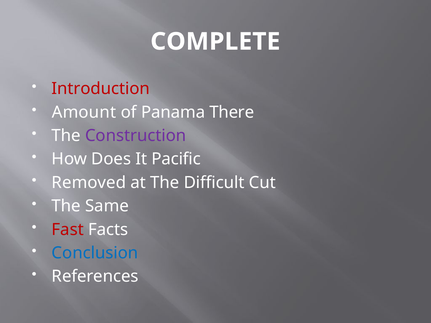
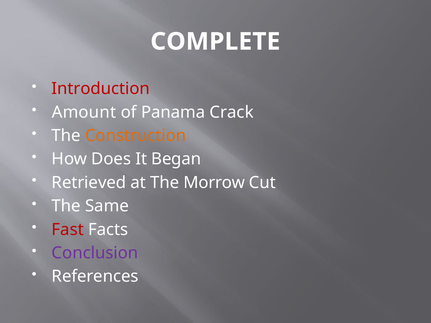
There: There -> Crack
Construction colour: purple -> orange
Pacific: Pacific -> Began
Removed: Removed -> Retrieved
Difficult: Difficult -> Morrow
Conclusion colour: blue -> purple
